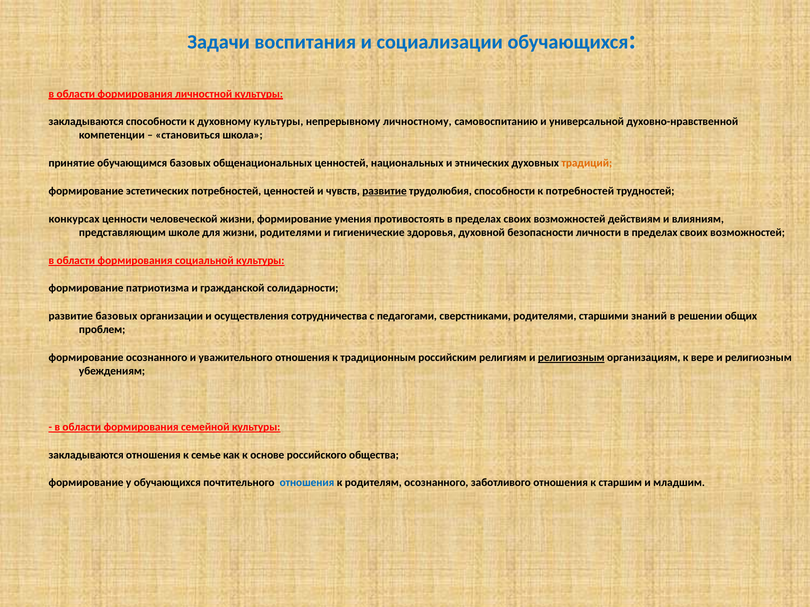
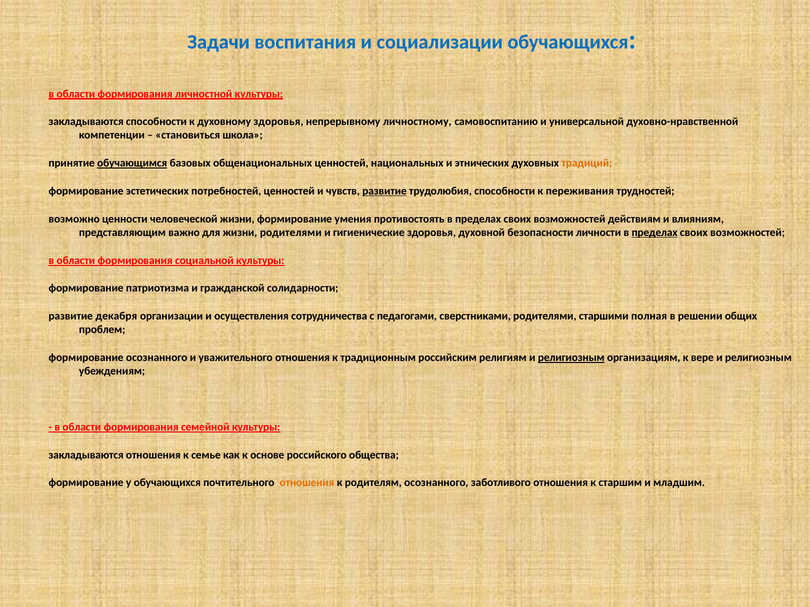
духовному культуры: культуры -> здоровья
обучающимся underline: none -> present
к потребностей: потребностей -> переживания
конкурсах: конкурсах -> возможно
школе: школе -> важно
пределах at (655, 233) underline: none -> present
развитие базовых: базовых -> декабря
знаний: знаний -> полная
отношения at (307, 483) colour: blue -> orange
